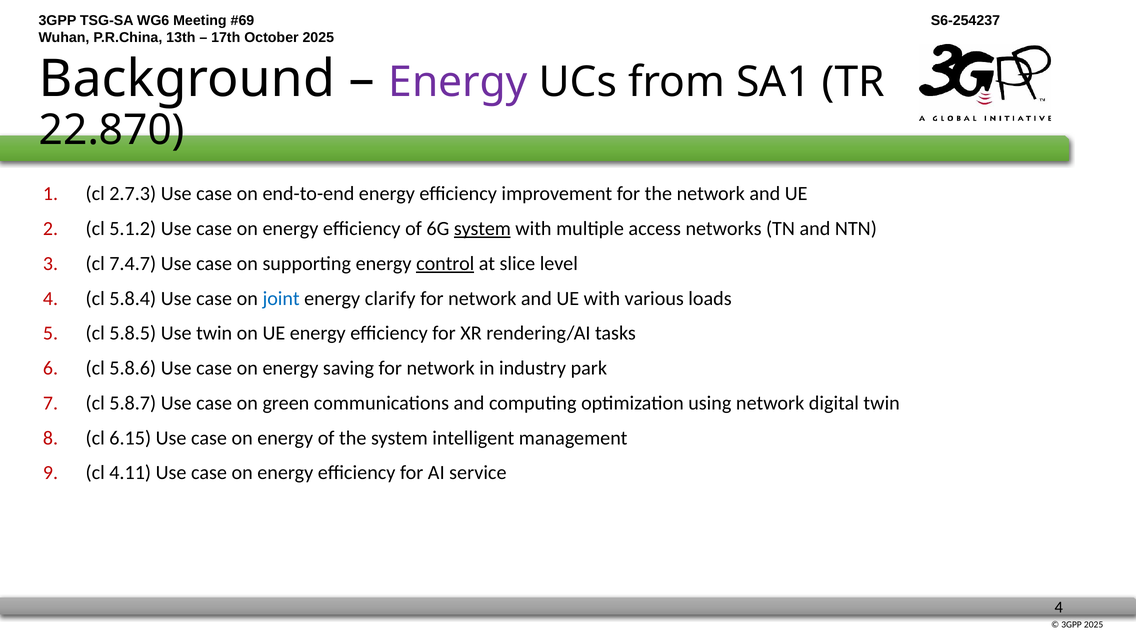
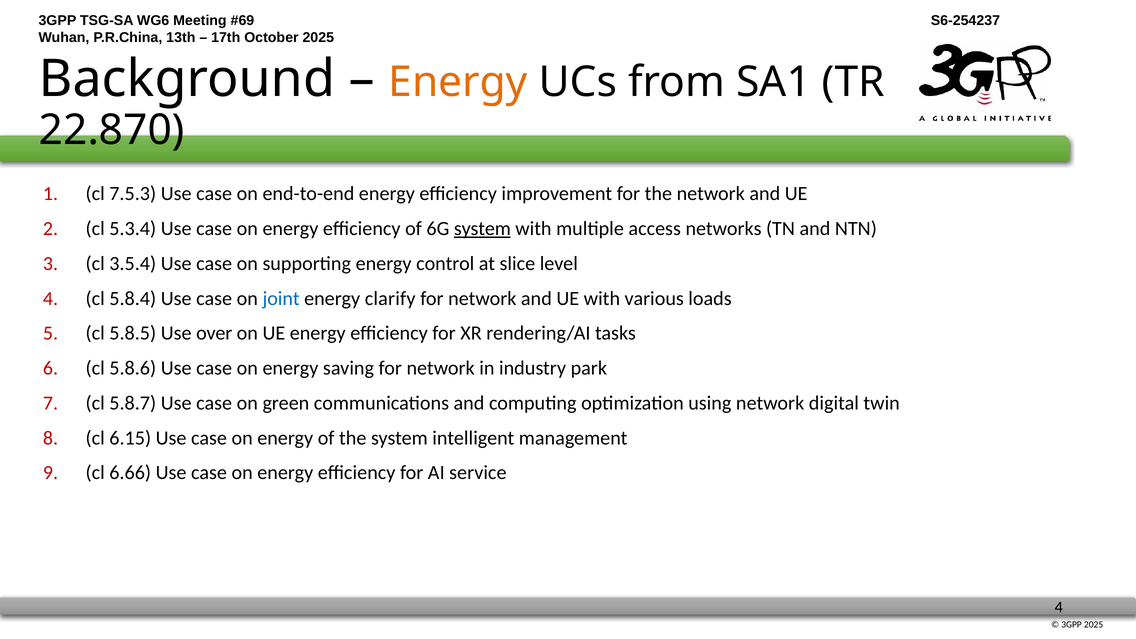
Energy at (458, 82) colour: purple -> orange
2.7.3: 2.7.3 -> 7.5.3
5.1.2: 5.1.2 -> 5.3.4
7.4.7: 7.4.7 -> 3.5.4
control underline: present -> none
Use twin: twin -> over
4.11: 4.11 -> 6.66
